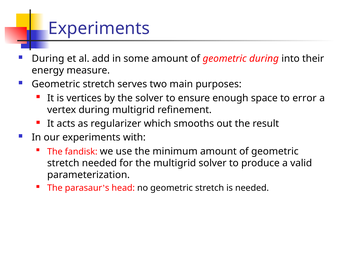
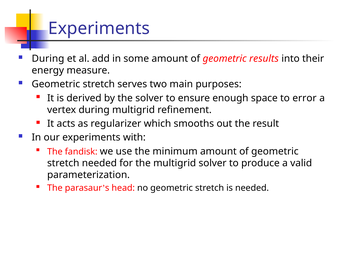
geometric during: during -> results
vertices: vertices -> derived
